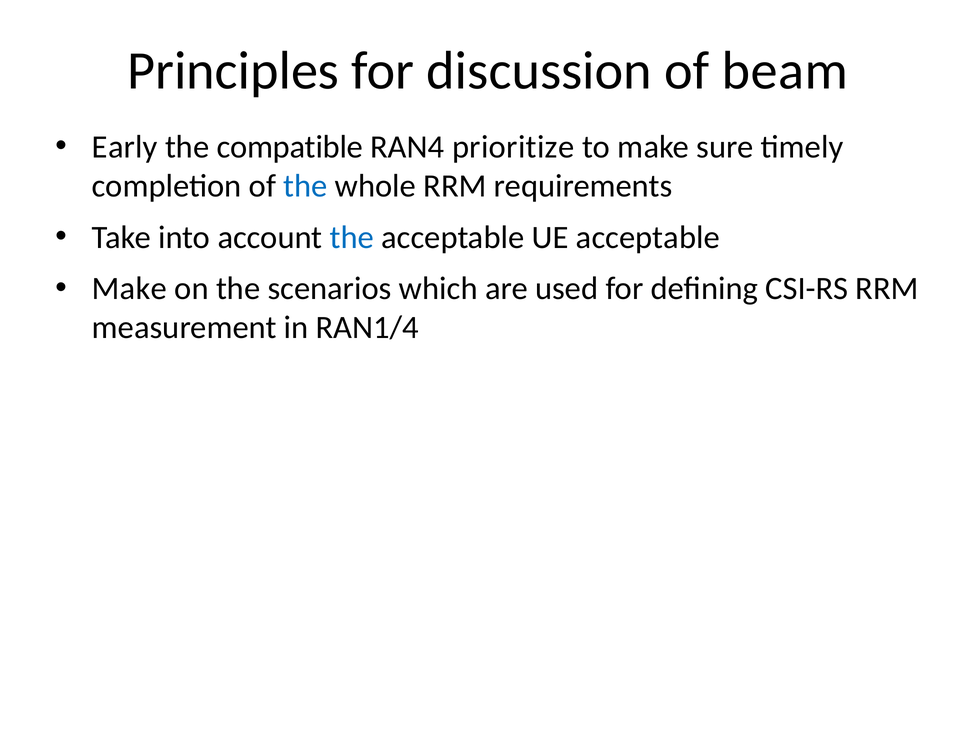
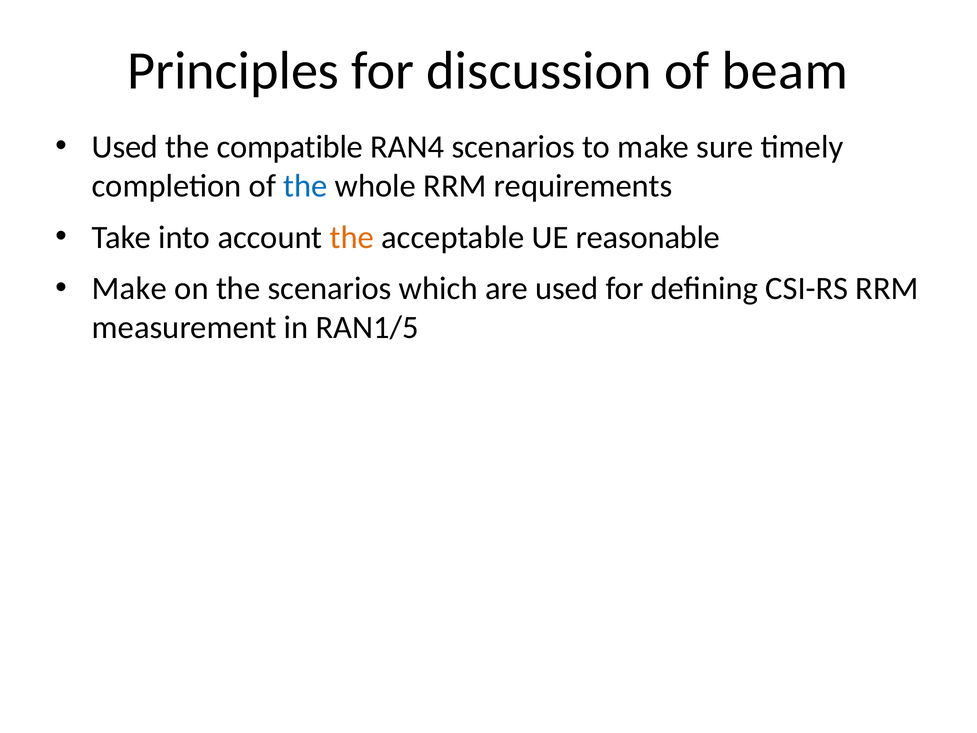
Early at (125, 147): Early -> Used
RAN4 prioritize: prioritize -> scenarios
the at (352, 237) colour: blue -> orange
UE acceptable: acceptable -> reasonable
RAN1/4: RAN1/4 -> RAN1/5
